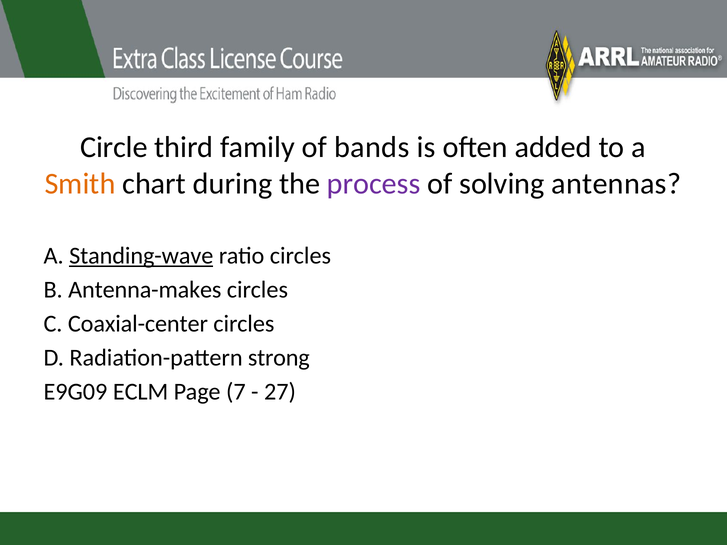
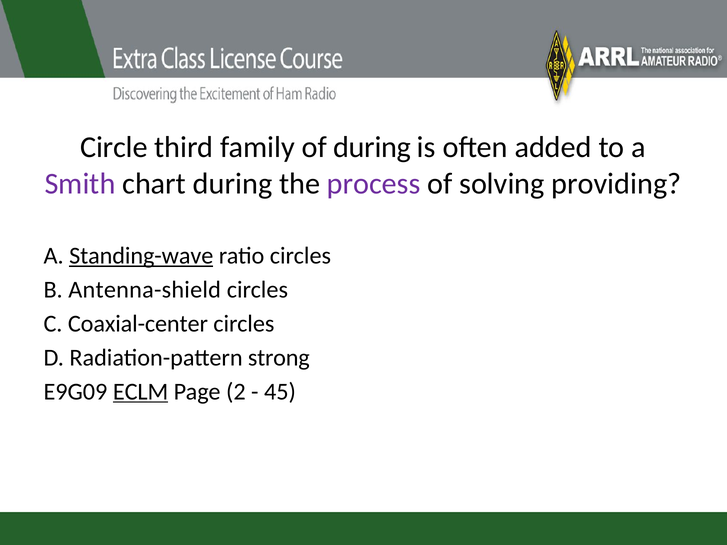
of bands: bands -> during
Smith colour: orange -> purple
antennas: antennas -> providing
Antenna-makes: Antenna-makes -> Antenna-shield
ECLM underline: none -> present
7: 7 -> 2
27: 27 -> 45
